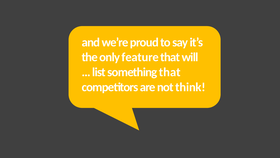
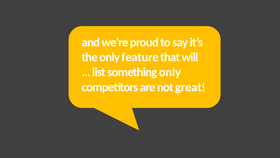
something that: that -> only
think: think -> great
